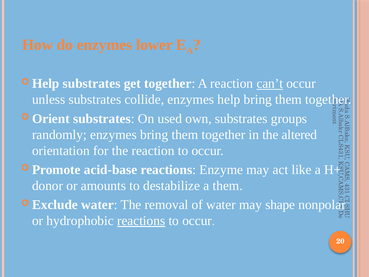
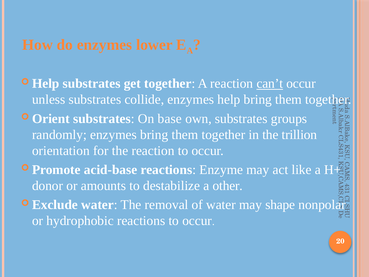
used: used -> base
altered: altered -> trillion
a them: them -> other
reactions at (141, 221) underline: present -> none
